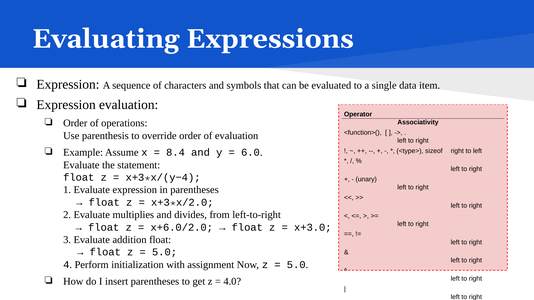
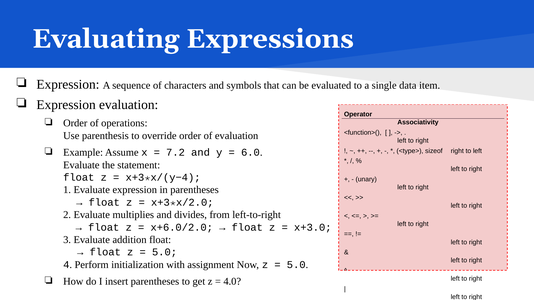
8.4: 8.4 -> 7.2
